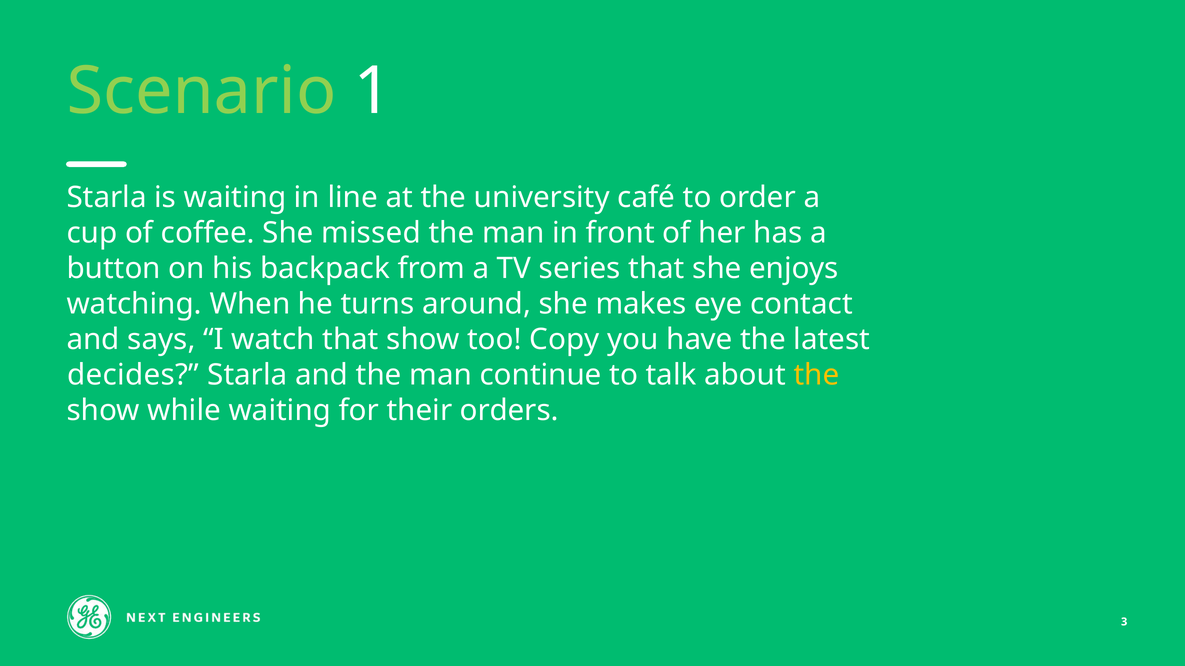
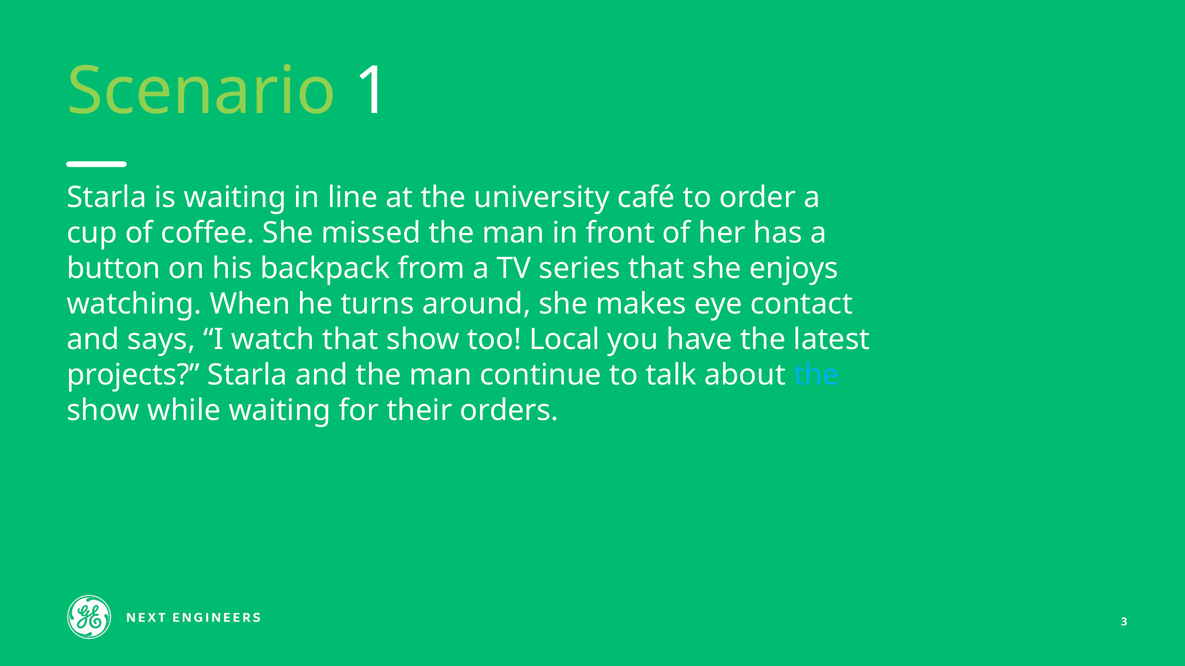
Copy: Copy -> Local
decides: decides -> projects
the at (816, 375) colour: yellow -> light blue
